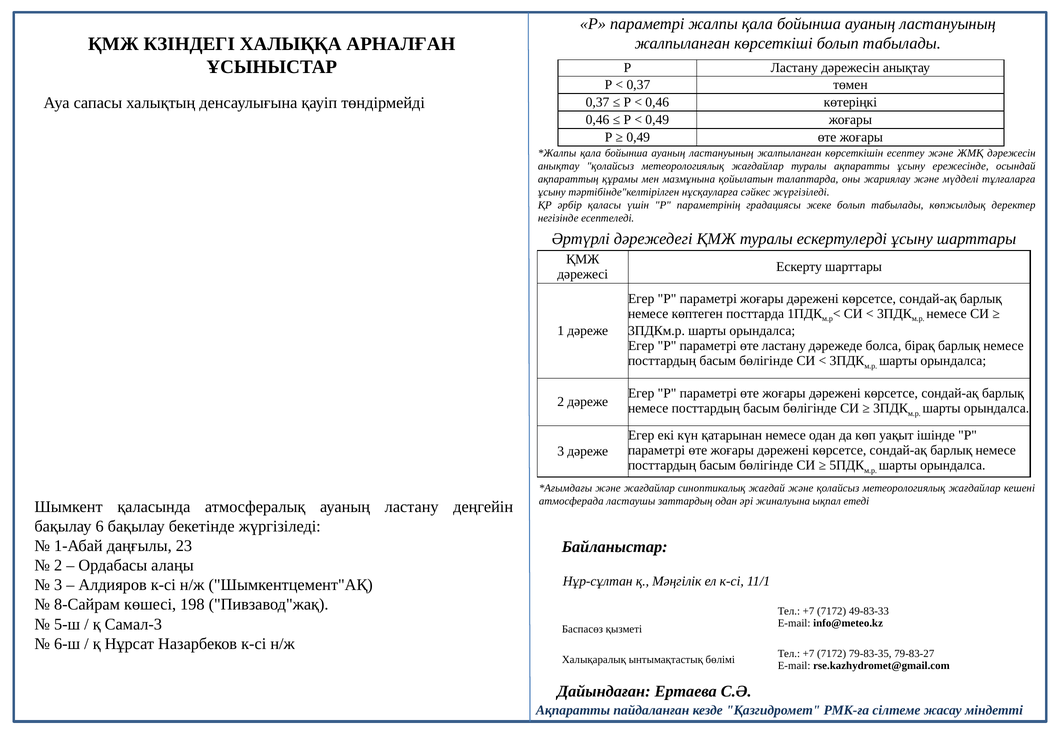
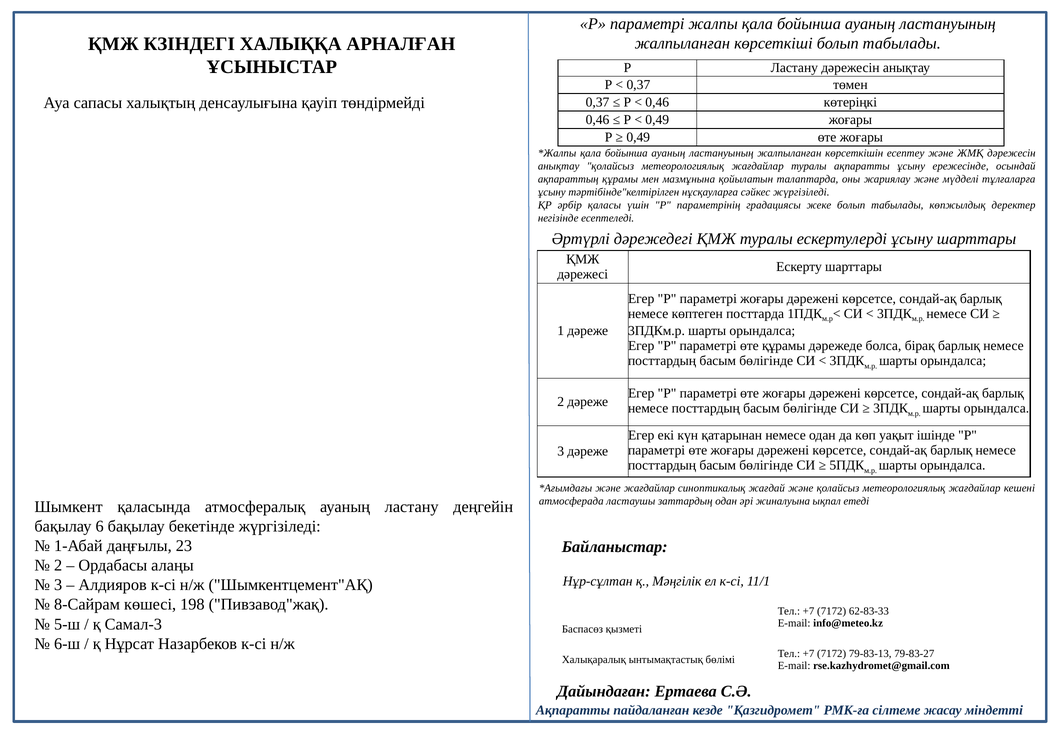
өте ластану: ластану -> құрамы
49-83-33: 49-83-33 -> 62-83-33
79-83-35: 79-83-35 -> 79-83-13
